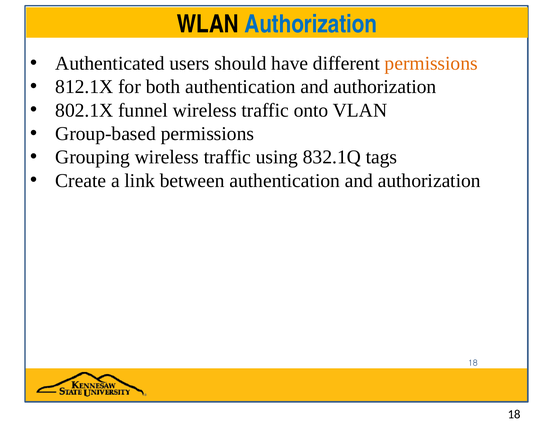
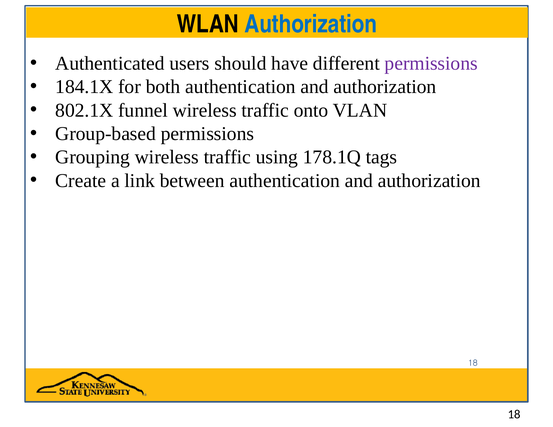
permissions at (431, 63) colour: orange -> purple
812.1X: 812.1X -> 184.1X
832.1Q: 832.1Q -> 178.1Q
